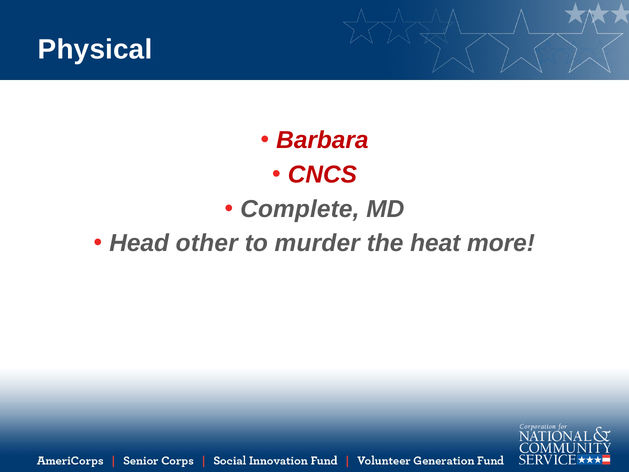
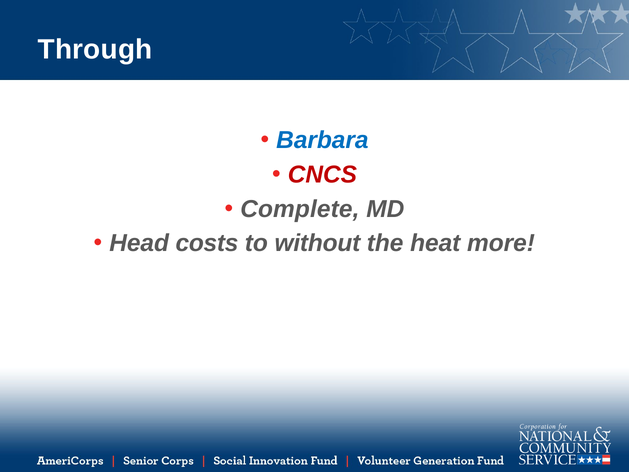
Physical: Physical -> Through
Barbara colour: red -> blue
other: other -> costs
murder: murder -> without
